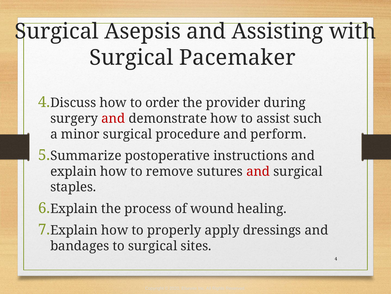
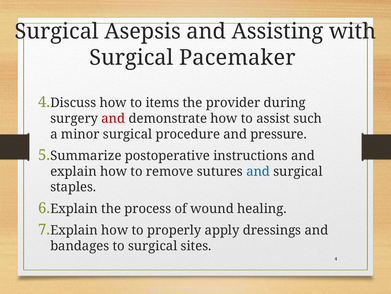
order: order -> items
perform: perform -> pressure
and at (258, 171) colour: red -> blue
